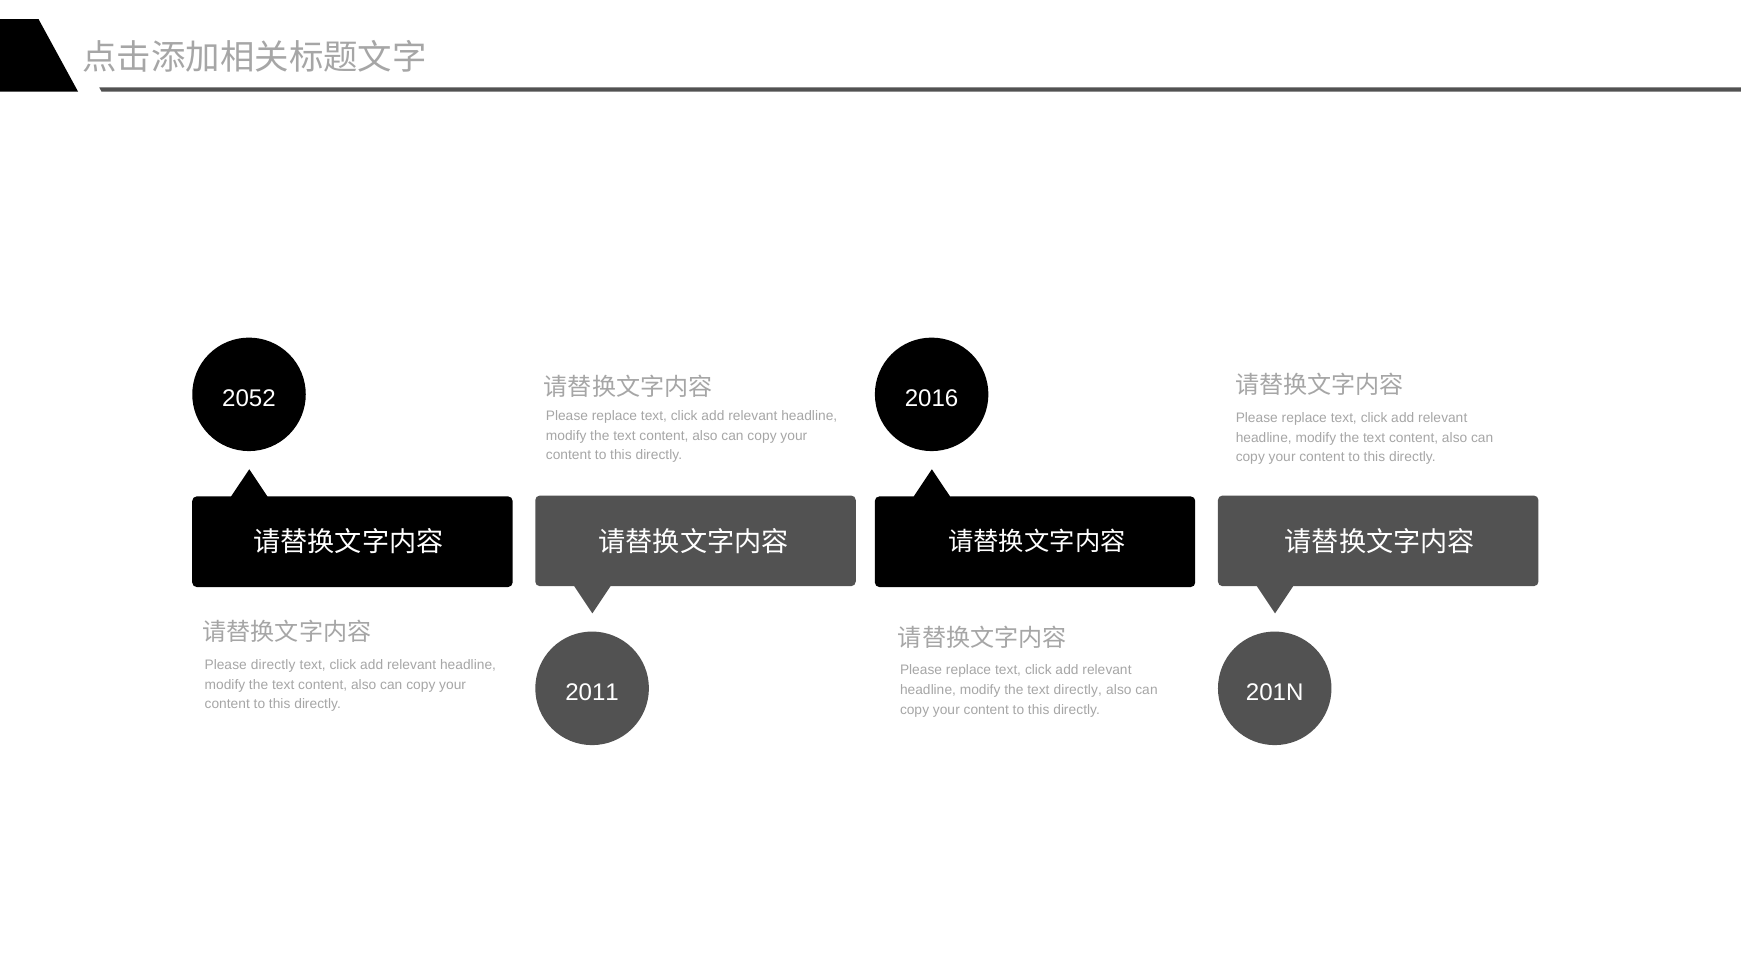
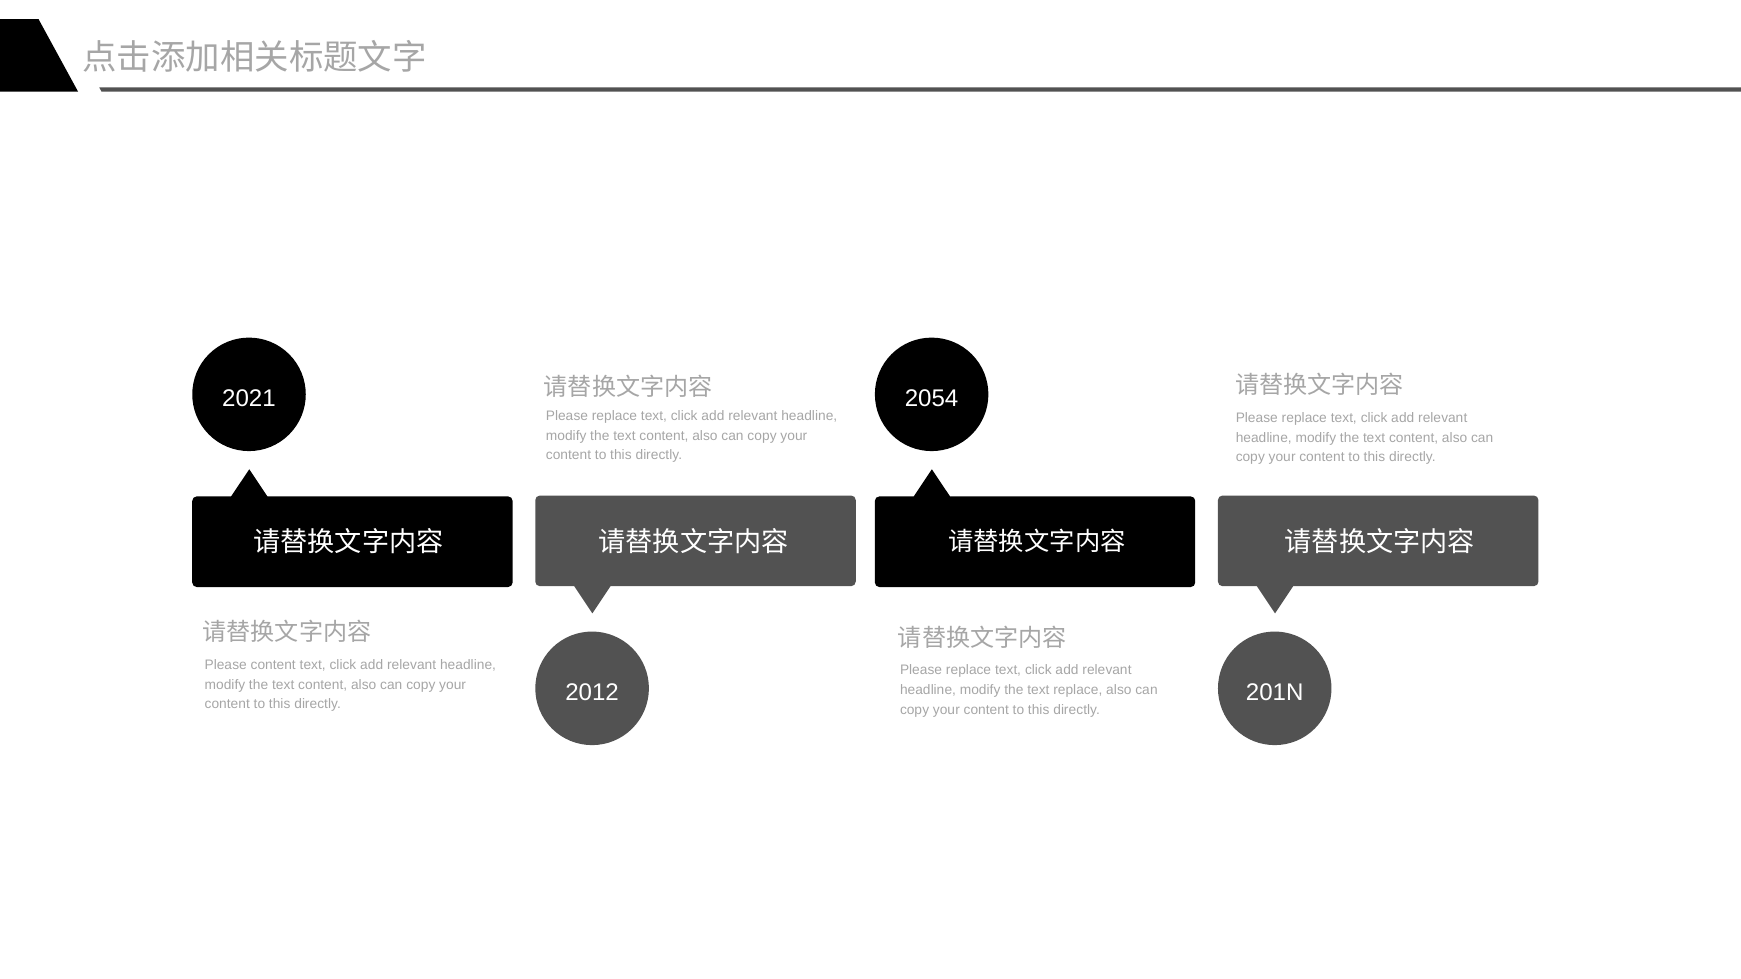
2052: 2052 -> 2021
2016: 2016 -> 2054
Please directly: directly -> content
2011: 2011 -> 2012
text directly: directly -> replace
